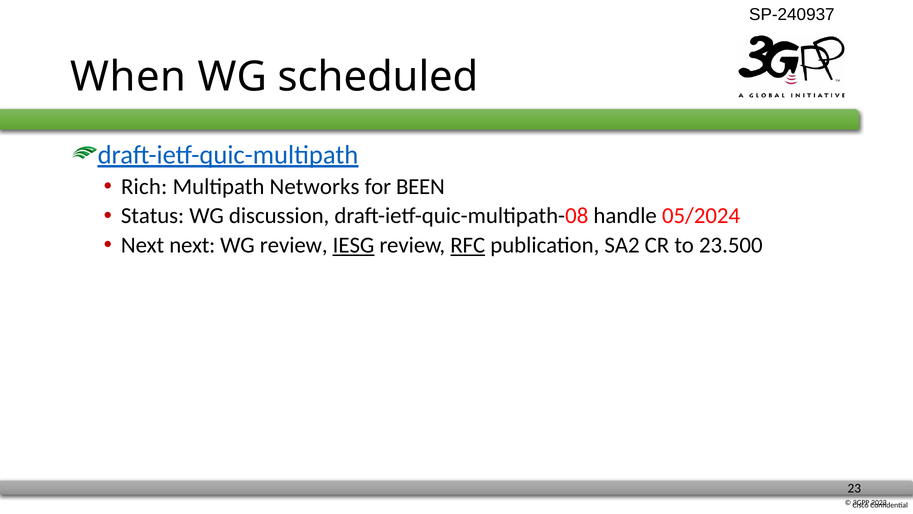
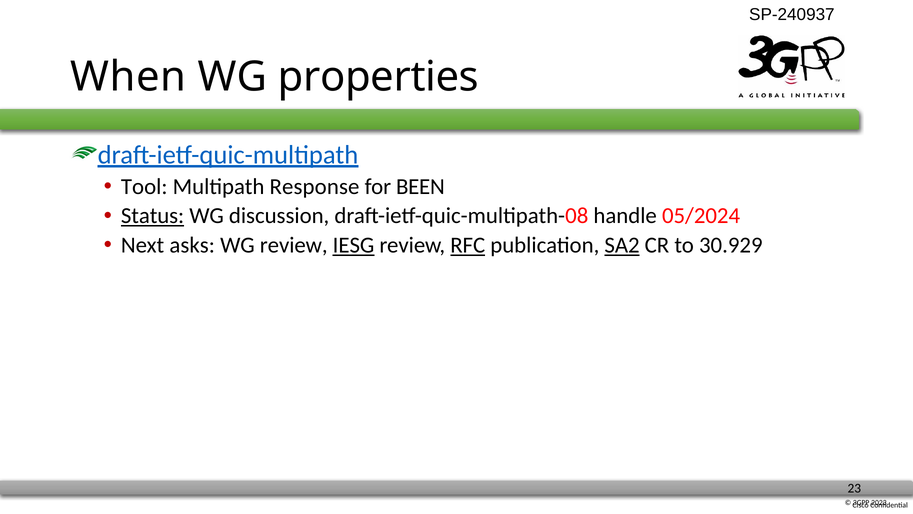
scheduled: scheduled -> properties
Rich: Rich -> Tool
Networks: Networks -> Response
Status underline: none -> present
Next next: next -> asks
SA2 underline: none -> present
23.500: 23.500 -> 30.929
